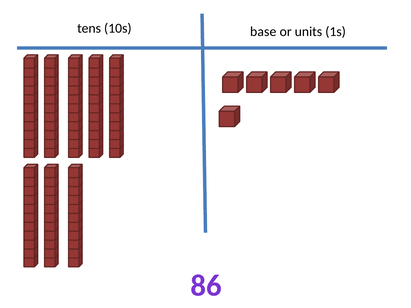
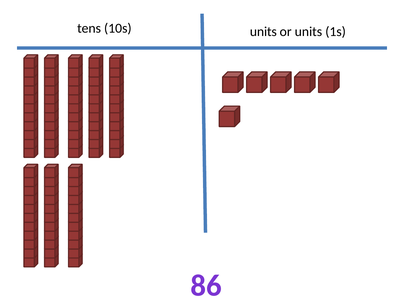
10s base: base -> units
